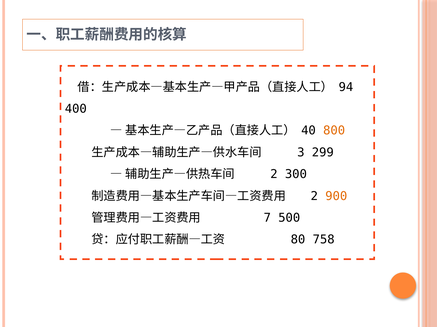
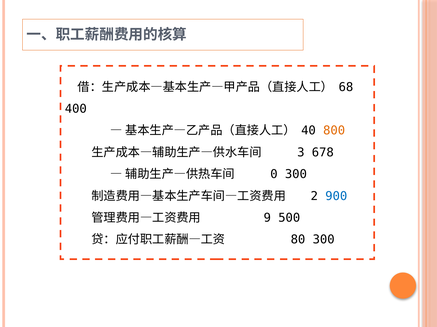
94: 94 -> 68
299: 299 -> 678
2 at (274, 175): 2 -> 0
900 colour: orange -> blue
7: 7 -> 9
80 758: 758 -> 300
